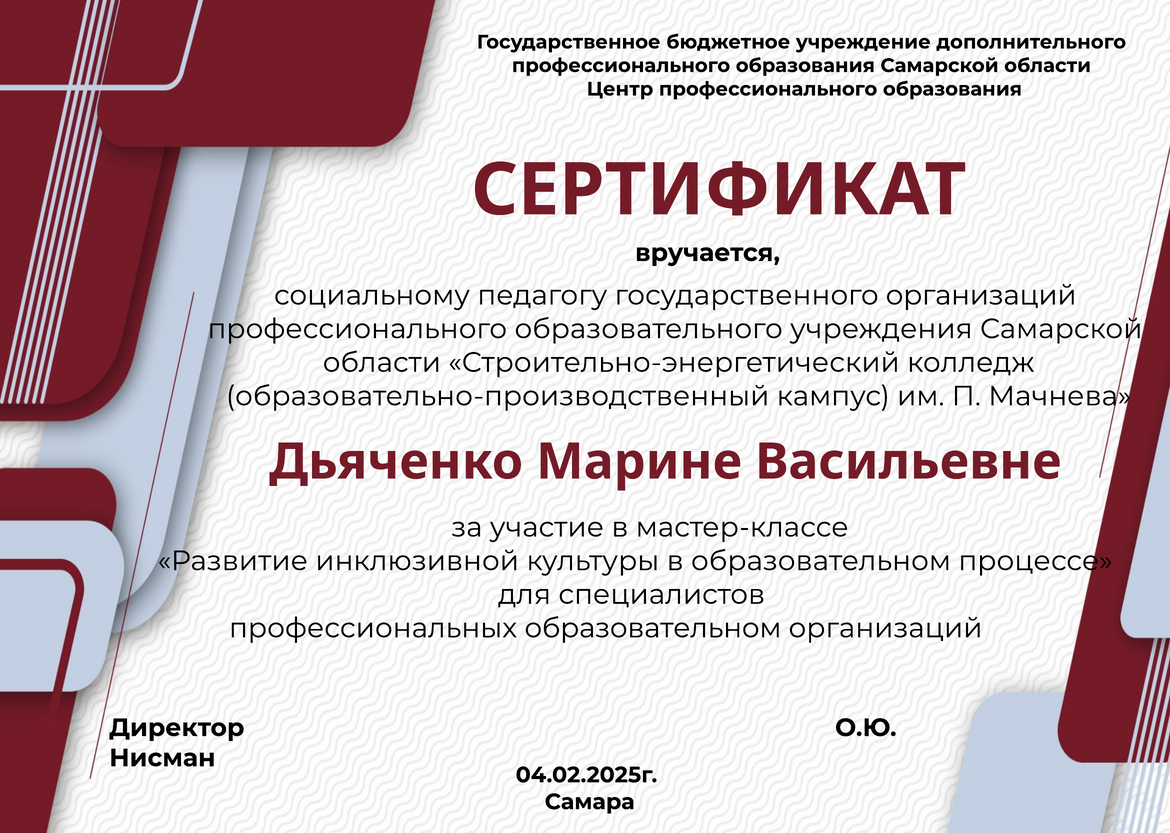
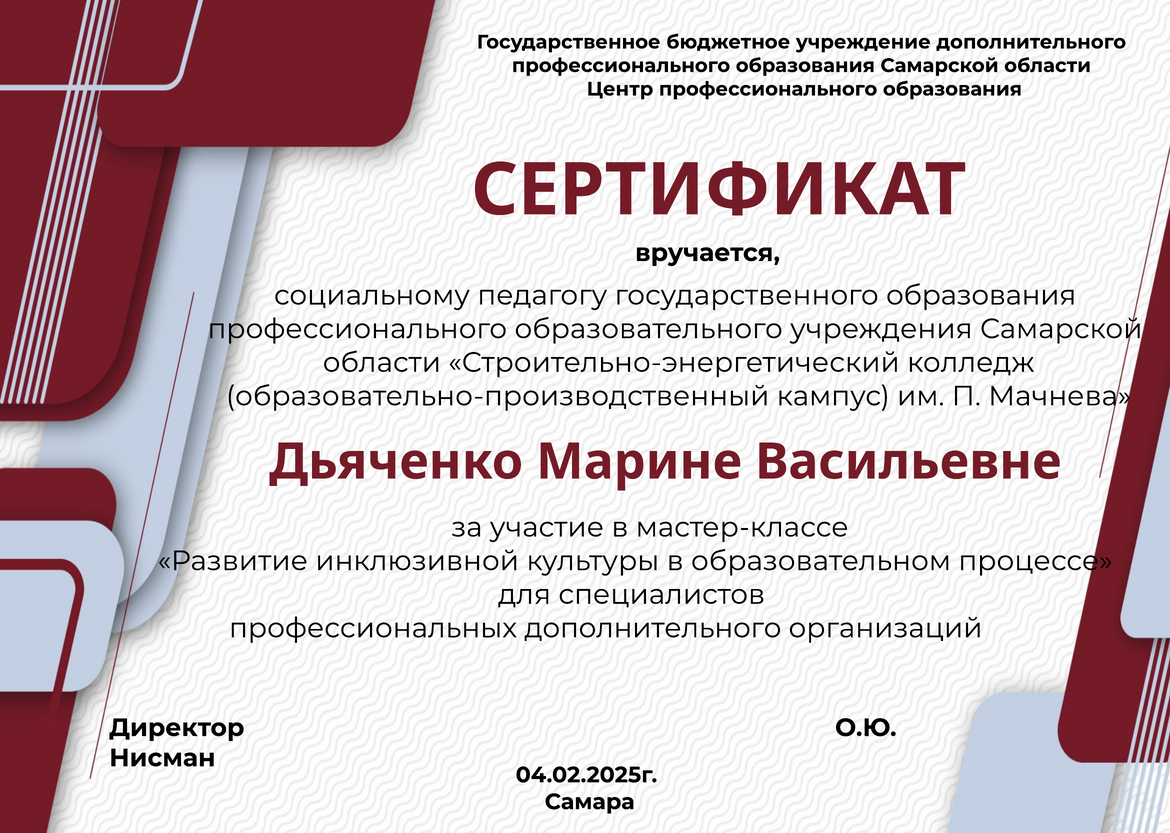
государственного организаций: организаций -> образования
профессиональных образовательном: образовательном -> дополнительного
